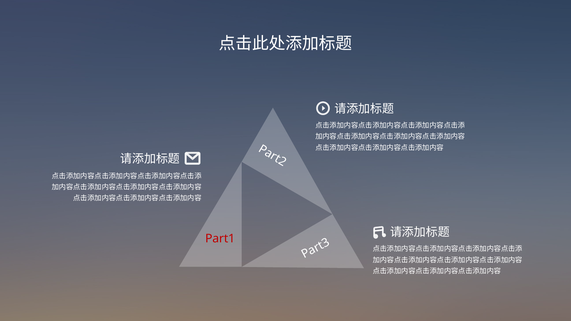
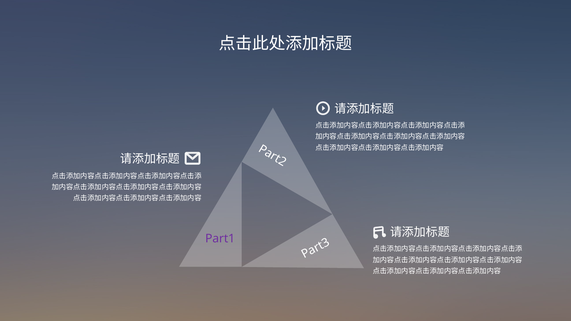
Part1 colour: red -> purple
